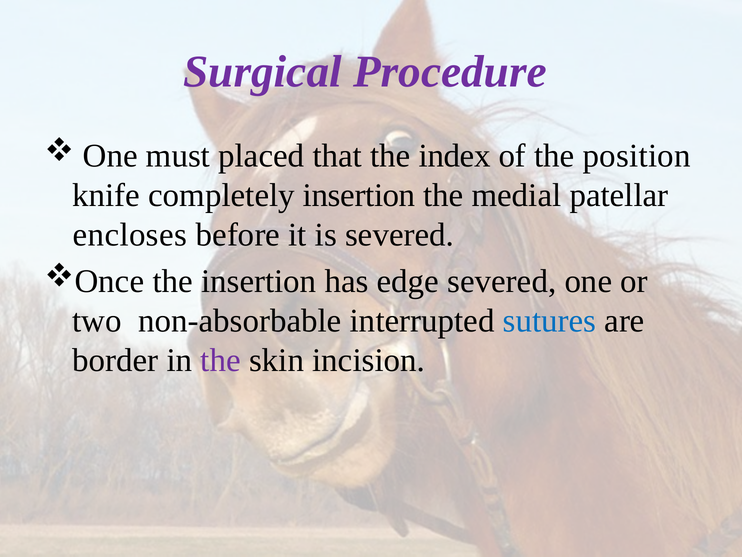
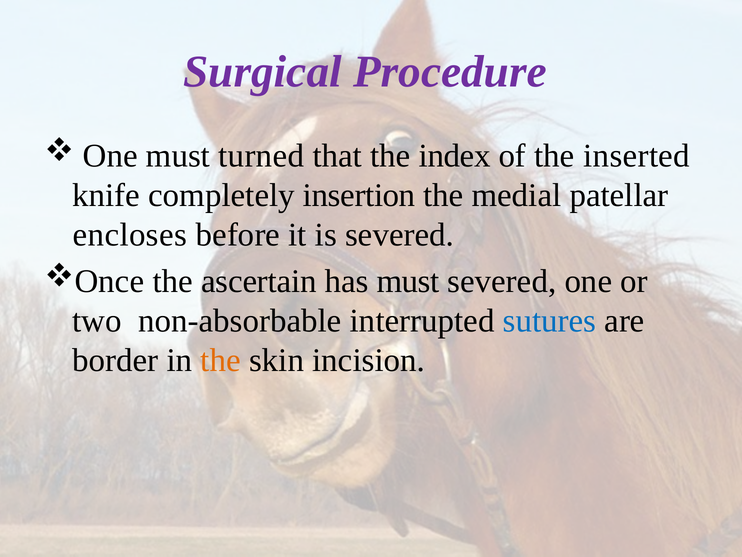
placed: placed -> turned
position: position -> inserted
the insertion: insertion -> ascertain
has edge: edge -> must
the at (221, 360) colour: purple -> orange
